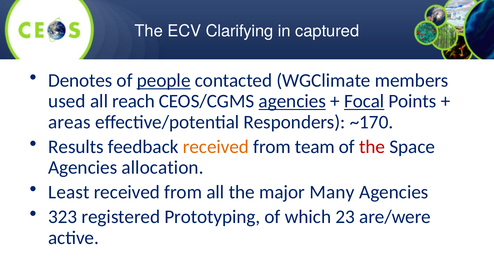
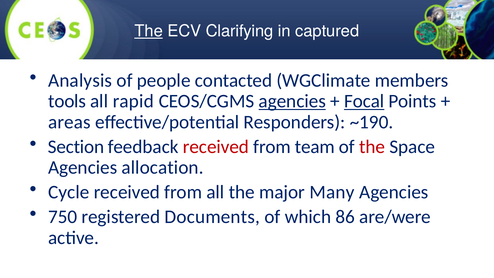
The at (149, 31) underline: none -> present
Denotes: Denotes -> Analysis
people underline: present -> none
used: used -> tools
reach: reach -> rapid
~170: ~170 -> ~190
Results: Results -> Section
received at (216, 147) colour: orange -> red
Least: Least -> Cycle
323: 323 -> 750
Prototyping: Prototyping -> Documents
23: 23 -> 86
